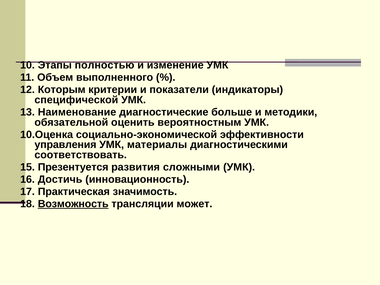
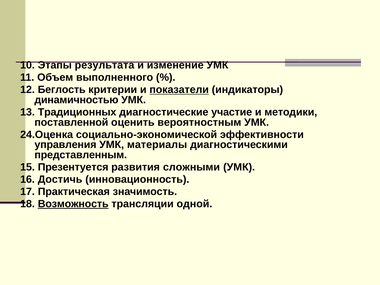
полностью: полностью -> результата
Которым: Которым -> Беглость
показатели underline: none -> present
специфической: специфической -> динамичностью
Наименование: Наименование -> Традиционных
больше: больше -> участие
обязательной: обязательной -> поставленной
10.Оценка: 10.Оценка -> 24.Оценка
соответствовать: соответствовать -> представленным
может: может -> одной
